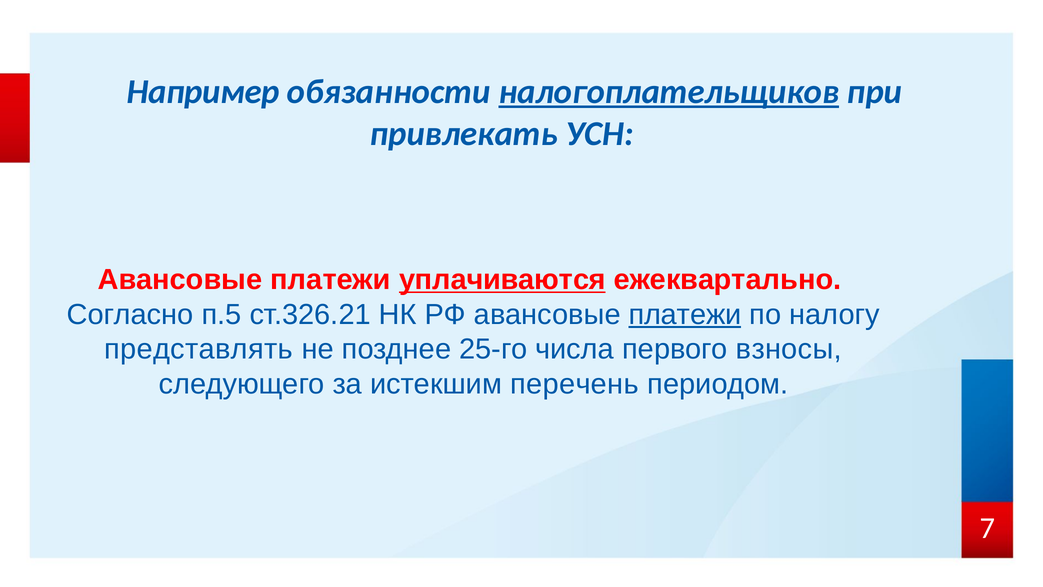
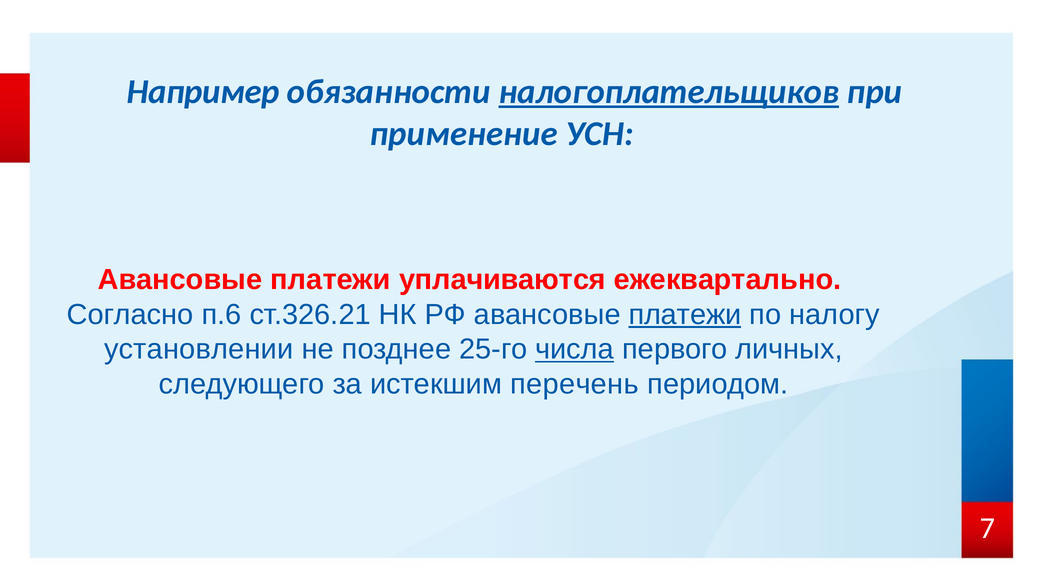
привлекать: привлекать -> применение
уплачиваются underline: present -> none
п.5: п.5 -> п.6
представлять: представлять -> установлении
числа underline: none -> present
взносы: взносы -> личных
